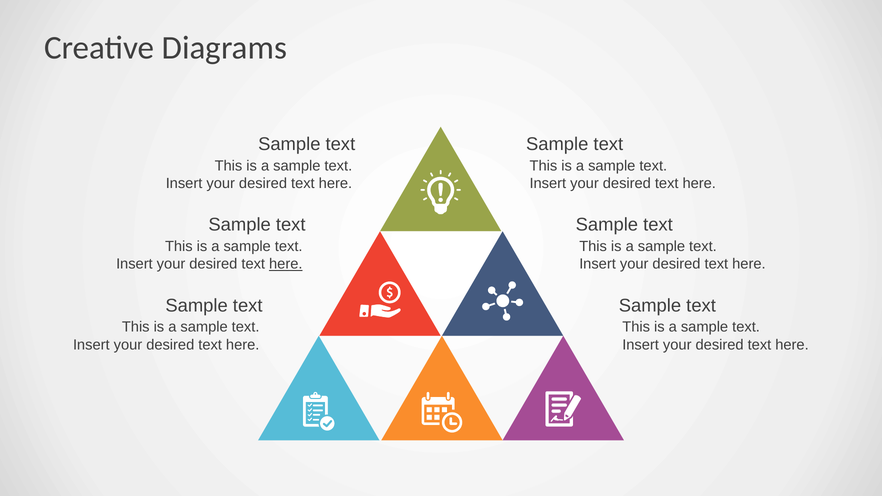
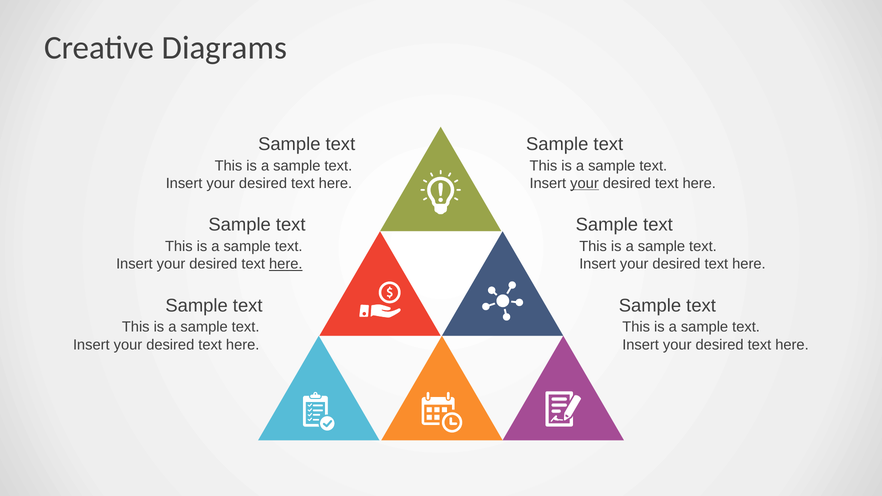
your at (584, 184) underline: none -> present
